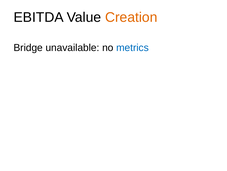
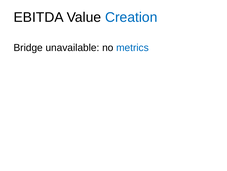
Creation colour: orange -> blue
